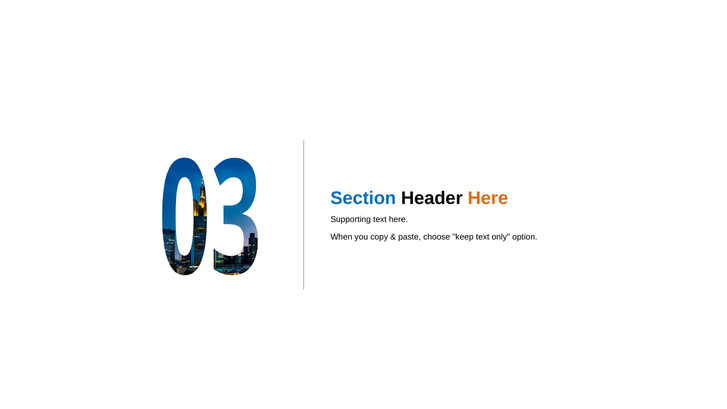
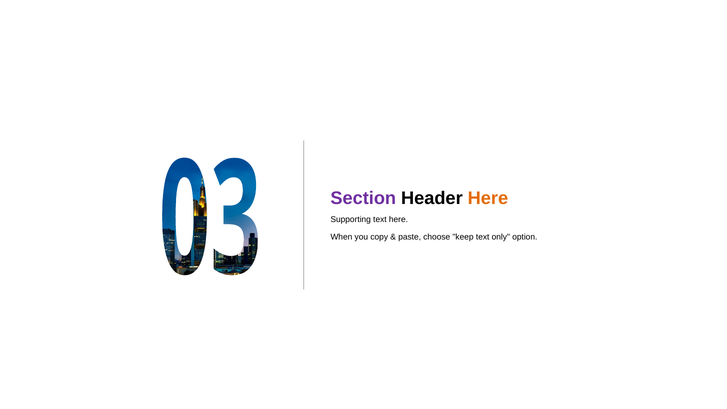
Section colour: blue -> purple
